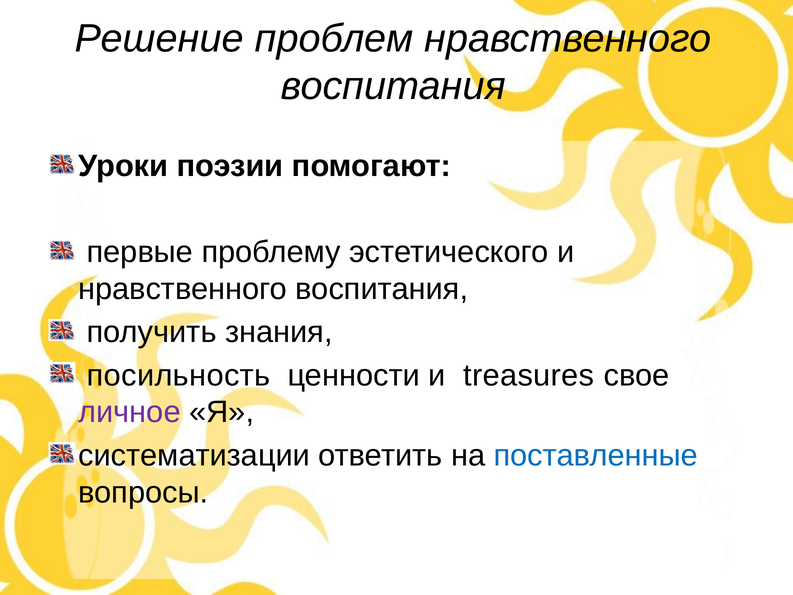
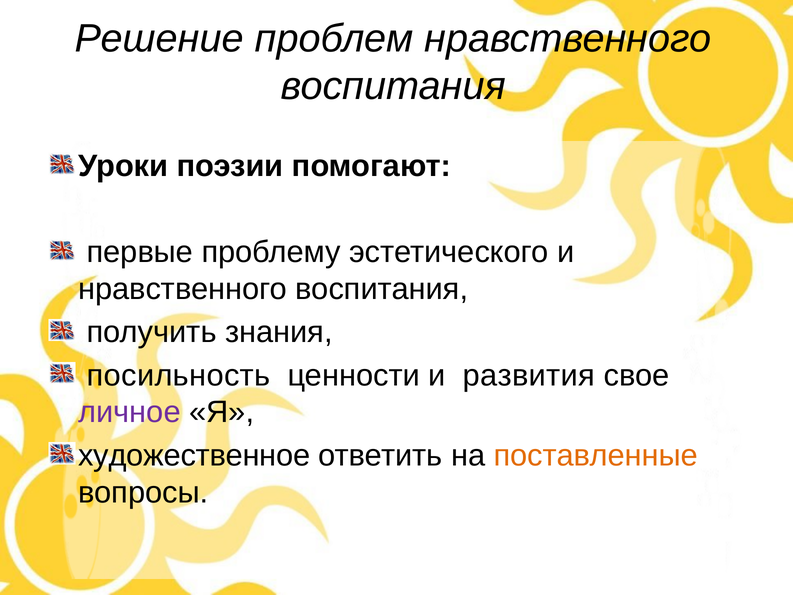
treasures: treasures -> развития
систематизации: систематизации -> художественное
поставленные colour: blue -> orange
